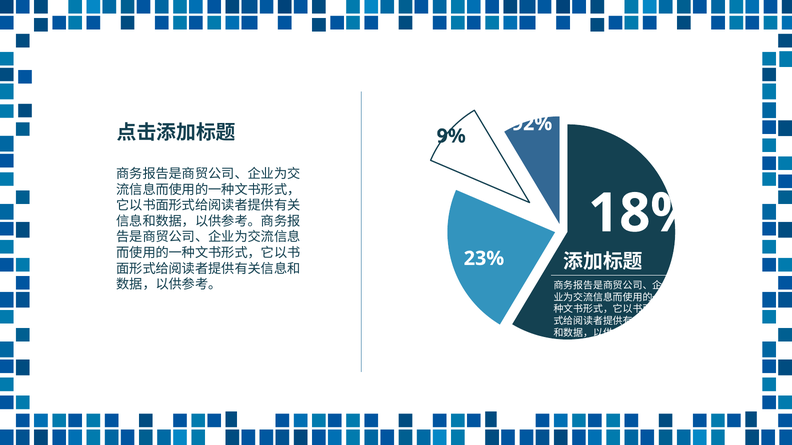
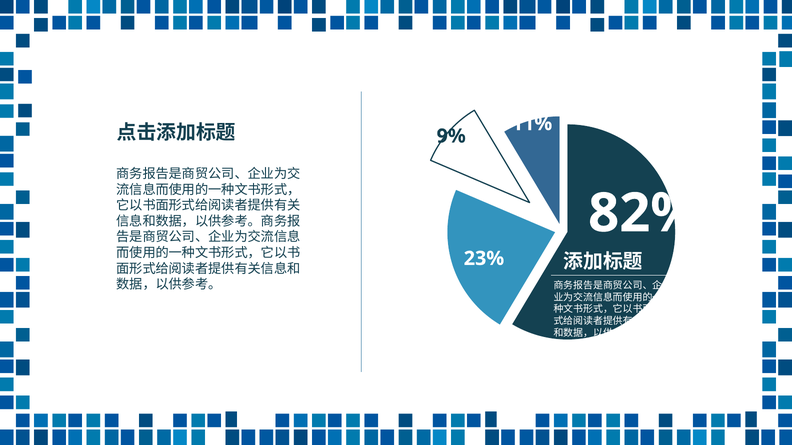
92%: 92% -> 11%
18%: 18% -> 82%
